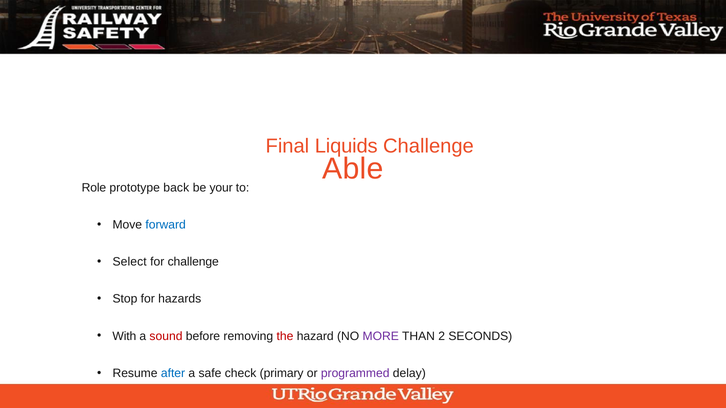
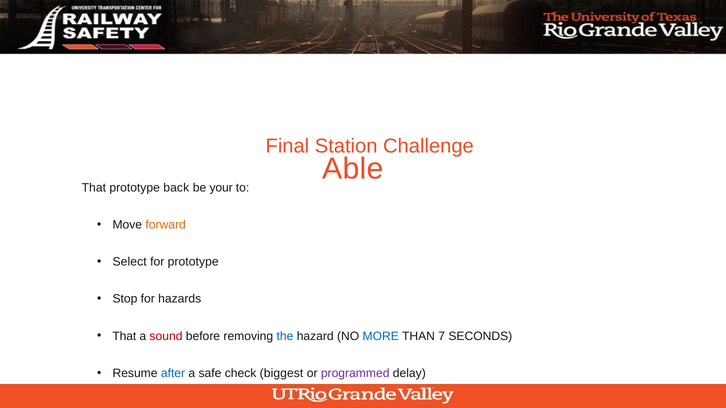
Liquids: Liquids -> Station
Role at (94, 188): Role -> That
forward colour: blue -> orange
for challenge: challenge -> prototype
With at (124, 336): With -> That
the colour: red -> blue
MORE colour: purple -> blue
2: 2 -> 7
primary: primary -> biggest
